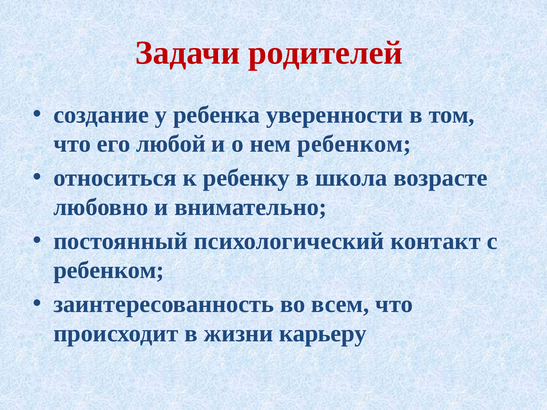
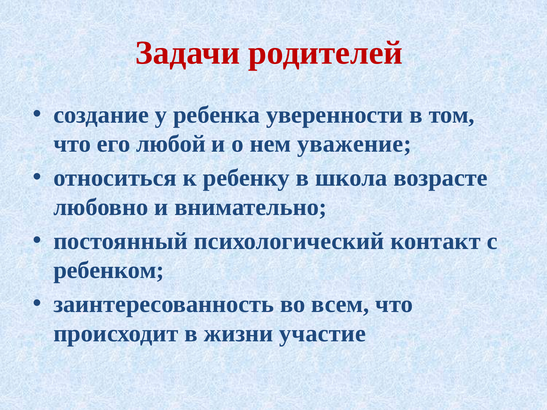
нем ребенком: ребенком -> уважение
карьеру: карьеру -> участие
